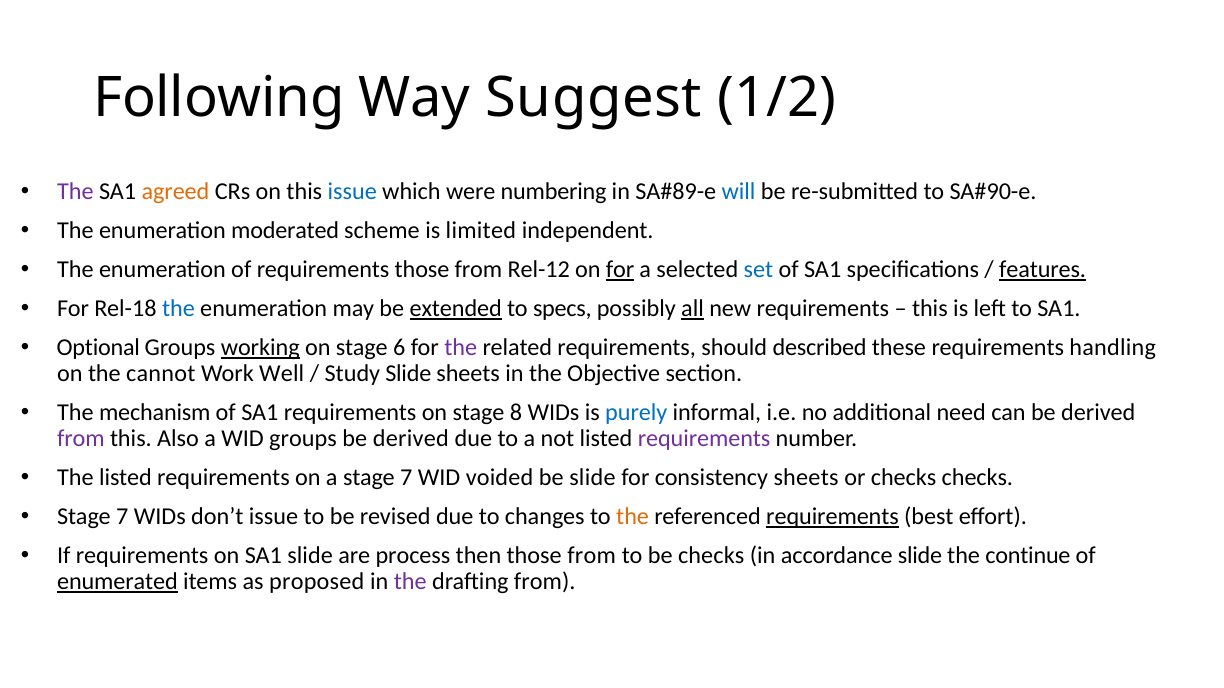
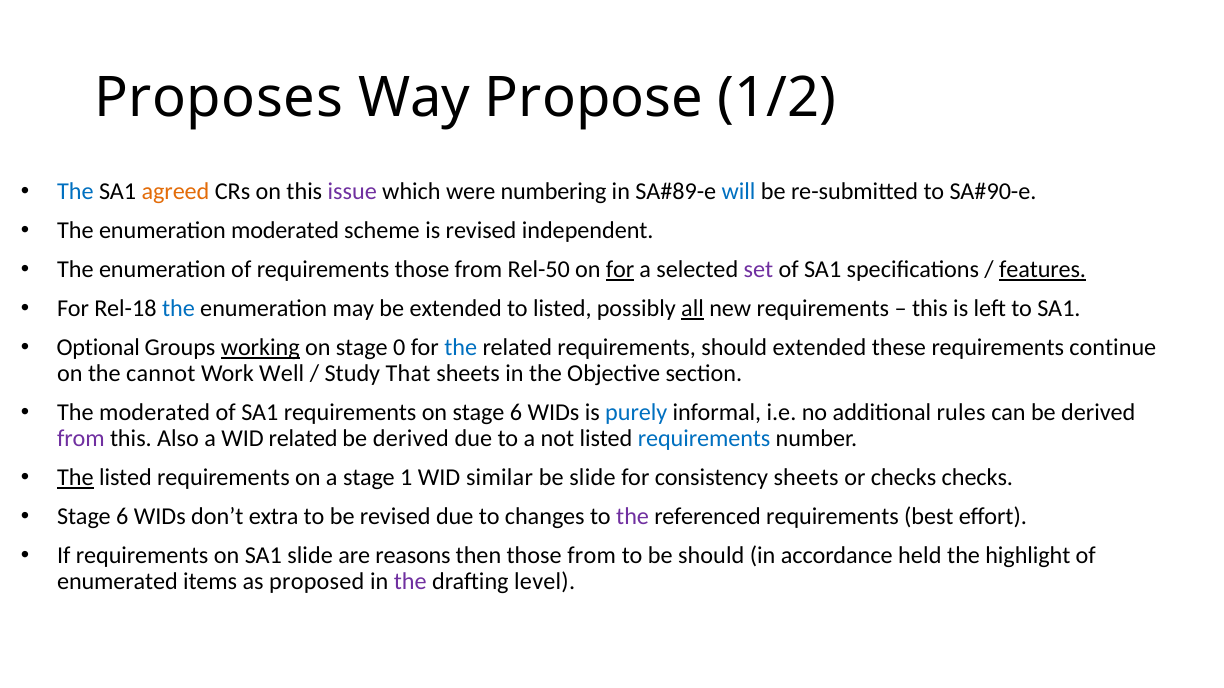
Following: Following -> Proposes
Suggest: Suggest -> Propose
The at (75, 192) colour: purple -> blue
issue at (352, 192) colour: blue -> purple
is limited: limited -> revised
Rel-12: Rel-12 -> Rel-50
set colour: blue -> purple
extended at (456, 309) underline: present -> none
to specs: specs -> listed
6: 6 -> 0
the at (461, 348) colour: purple -> blue
should described: described -> extended
handling: handling -> continue
Study Slide: Slide -> That
The mechanism: mechanism -> moderated
on stage 8: 8 -> 6
need: need -> rules
WID groups: groups -> related
requirements at (704, 439) colour: purple -> blue
The at (75, 478) underline: none -> present
a stage 7: 7 -> 1
voided: voided -> similar
7 at (122, 517): 7 -> 6
don’t issue: issue -> extra
the at (633, 517) colour: orange -> purple
requirements at (833, 517) underline: present -> none
process: process -> reasons
be checks: checks -> should
accordance slide: slide -> held
continue: continue -> highlight
enumerated underline: present -> none
drafting from: from -> level
